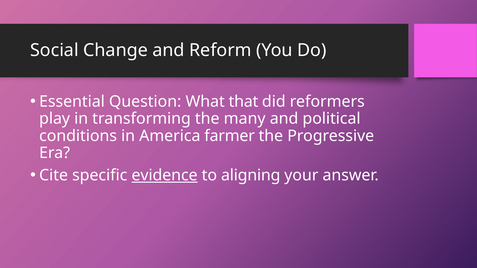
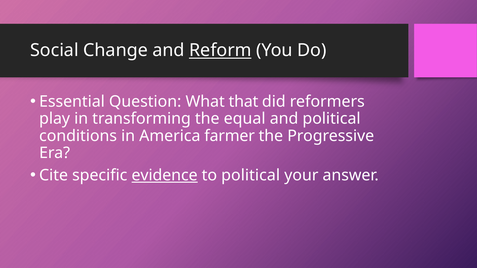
Reform underline: none -> present
many: many -> equal
to aligning: aligning -> political
